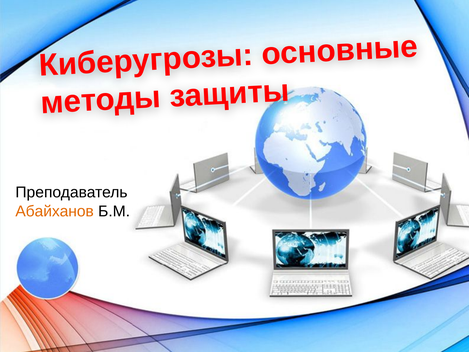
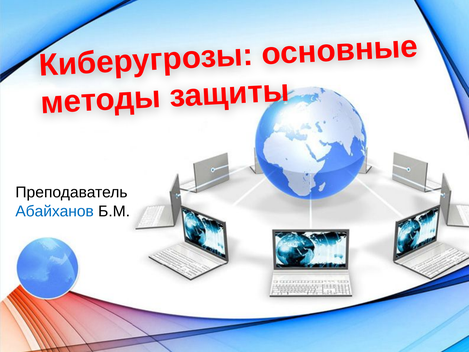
Абайханов colour: orange -> blue
